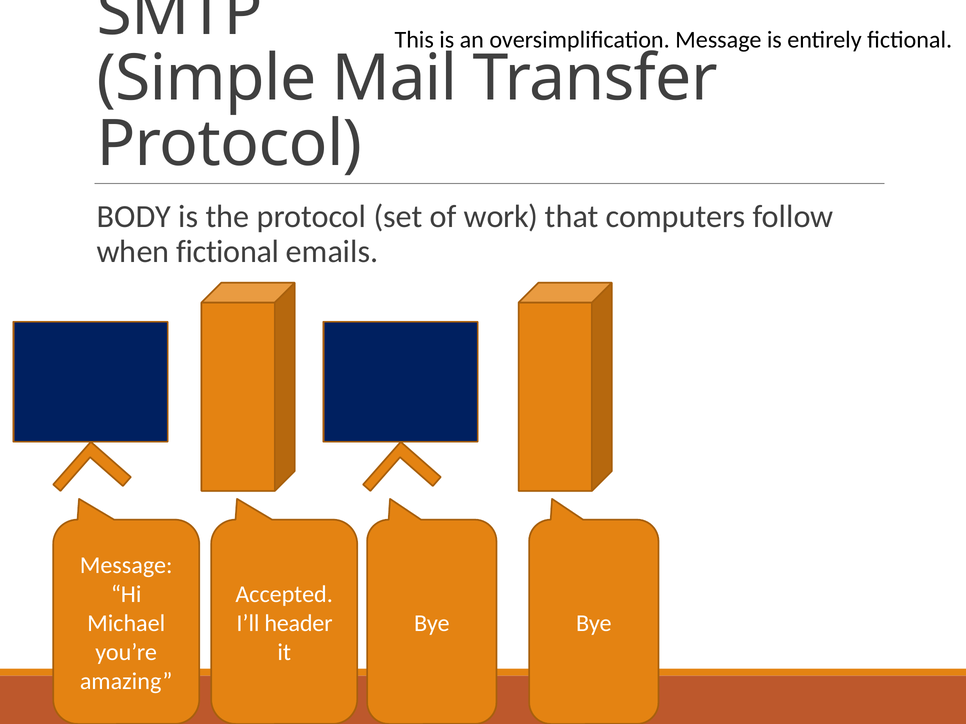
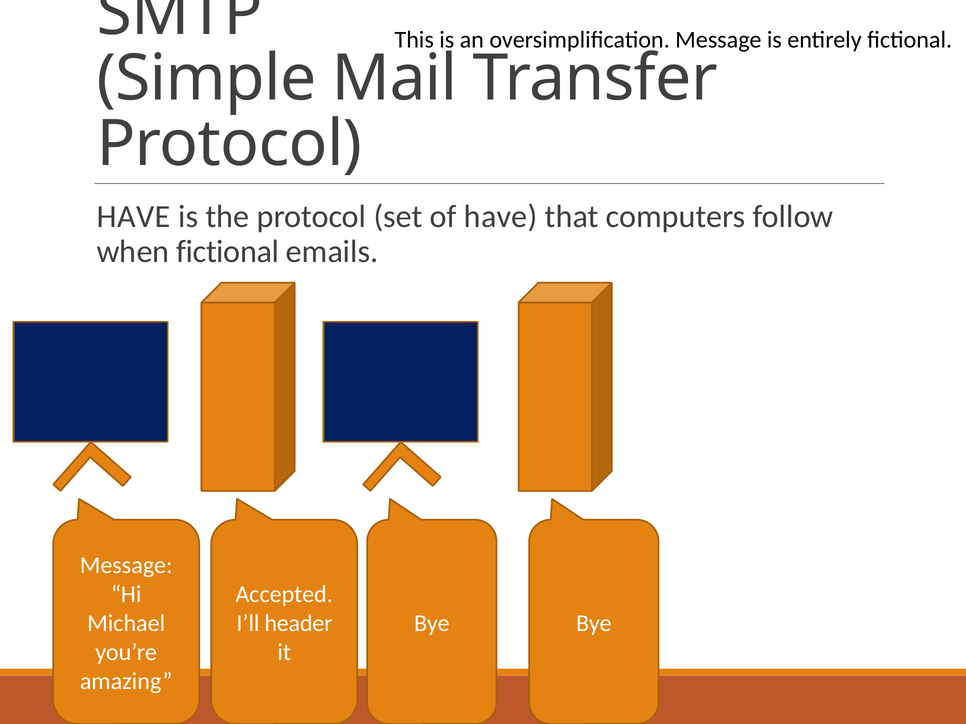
BODY at (134, 217): BODY -> HAVE
of work: work -> have
